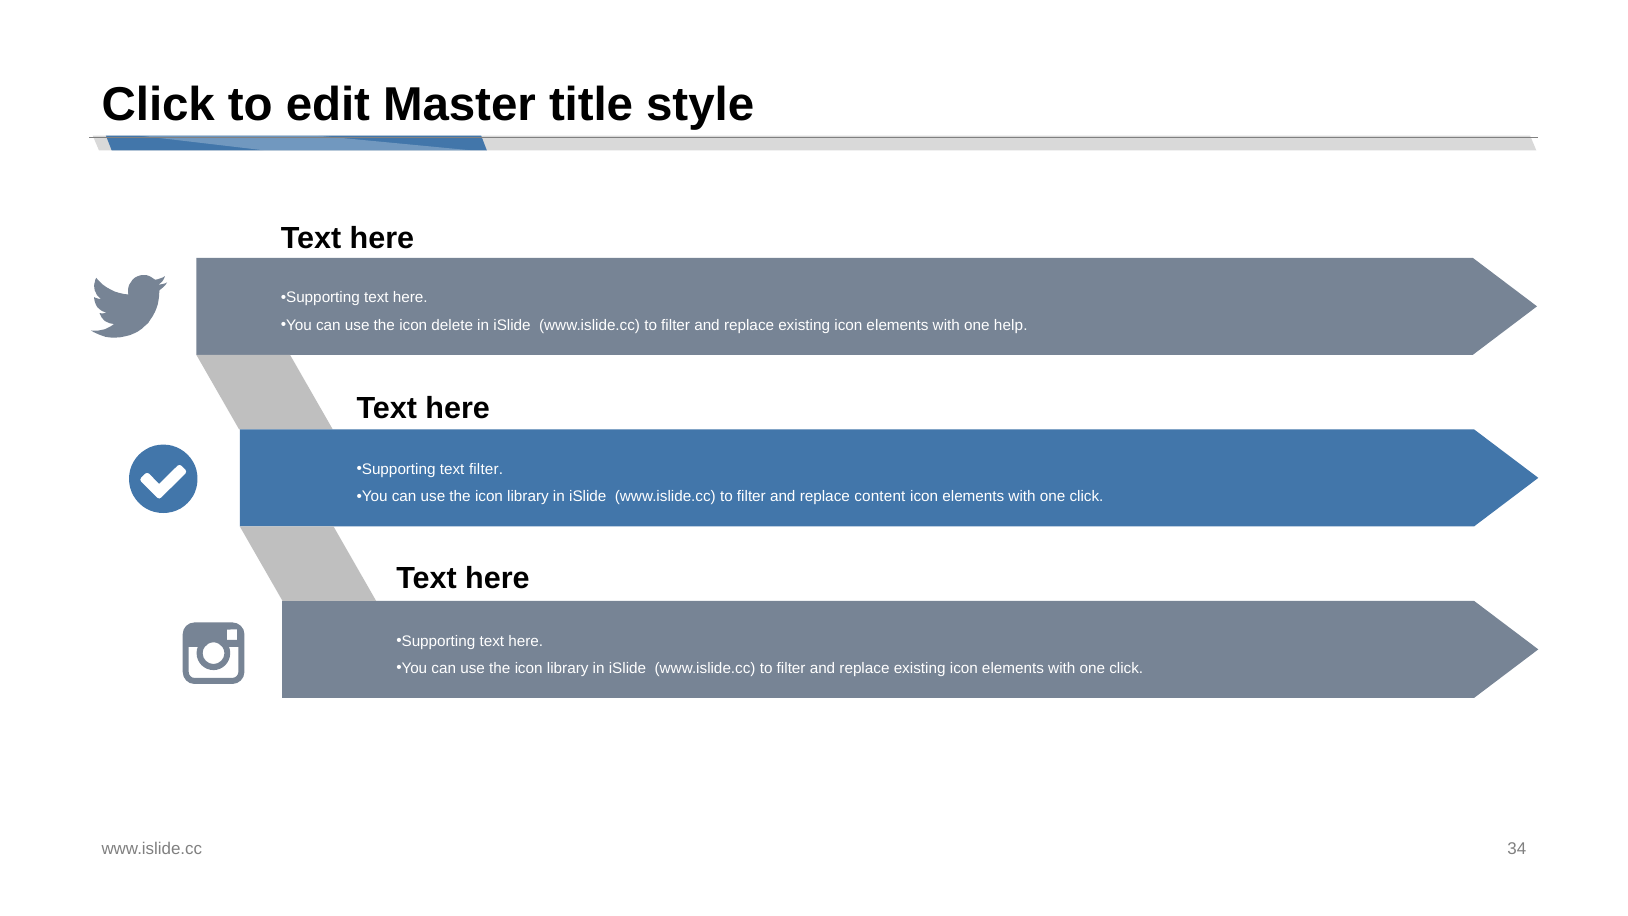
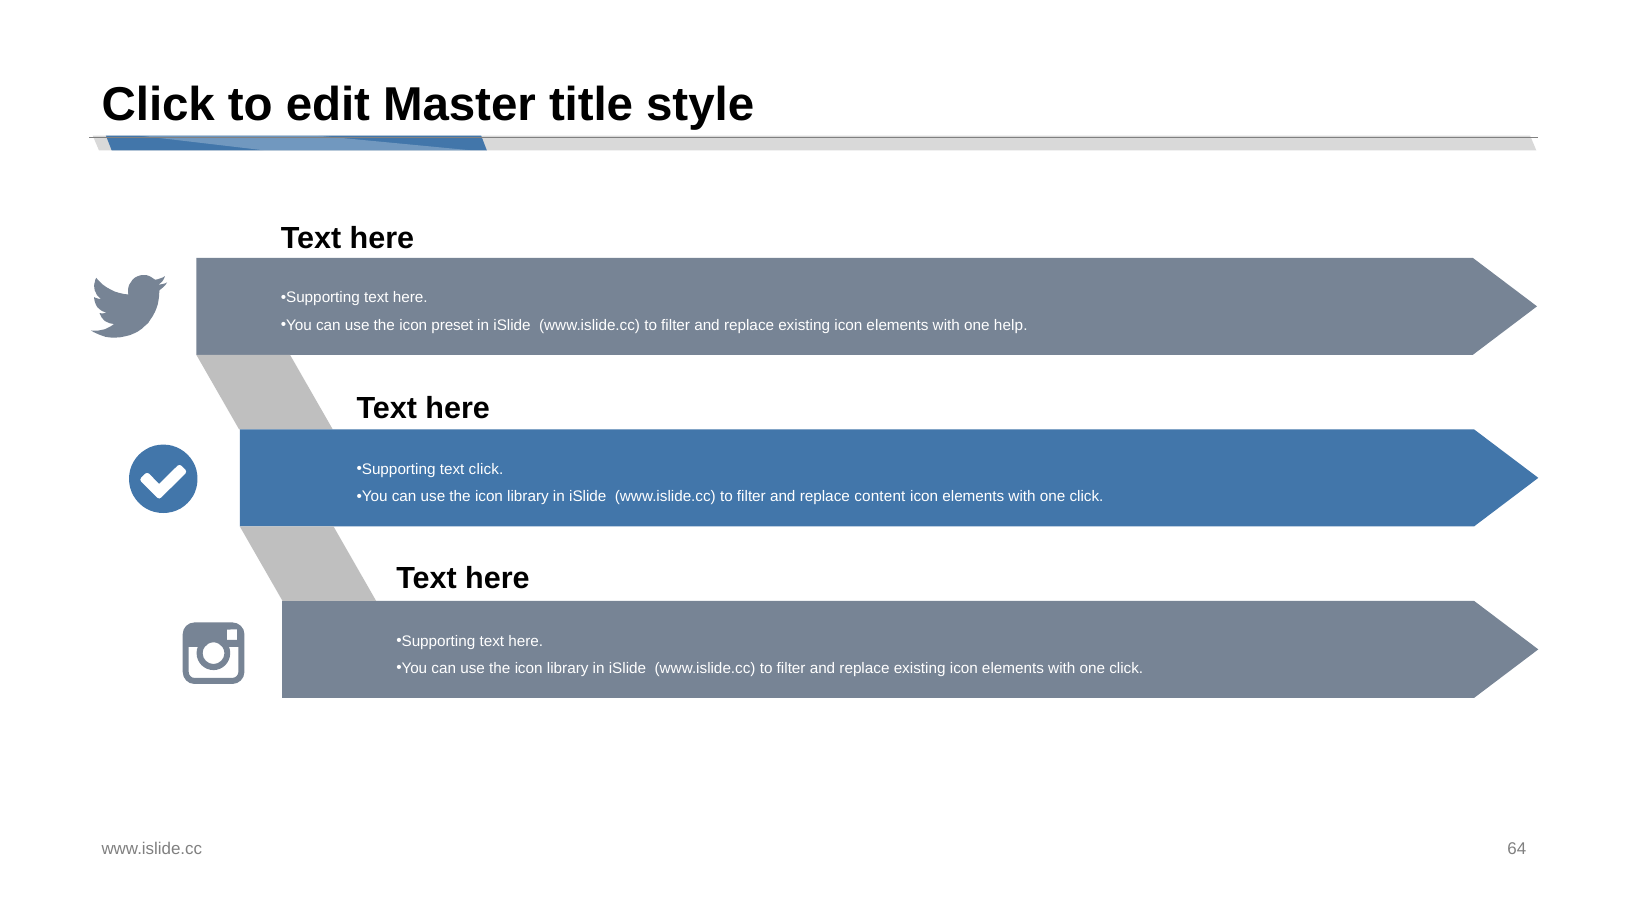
delete: delete -> preset
text filter: filter -> click
34: 34 -> 64
